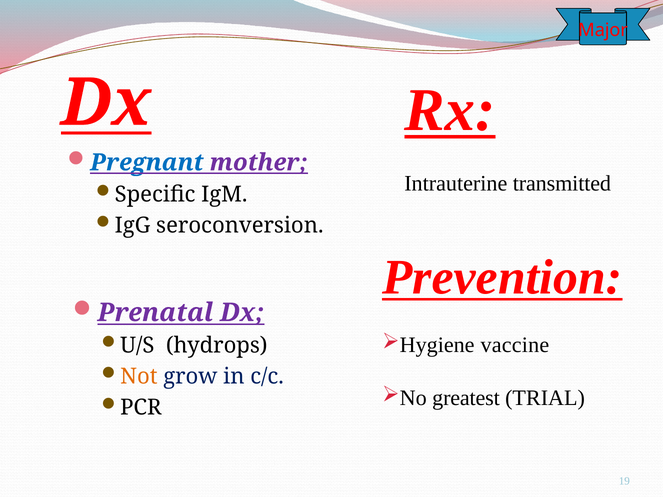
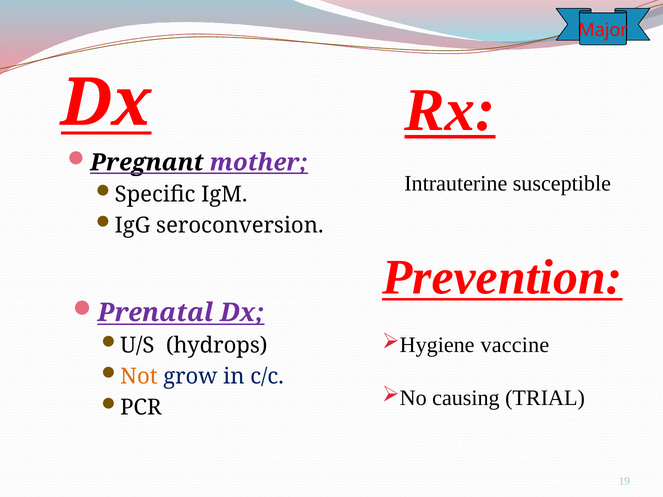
Pregnant colour: blue -> black
transmitted: transmitted -> susceptible
greatest: greatest -> causing
